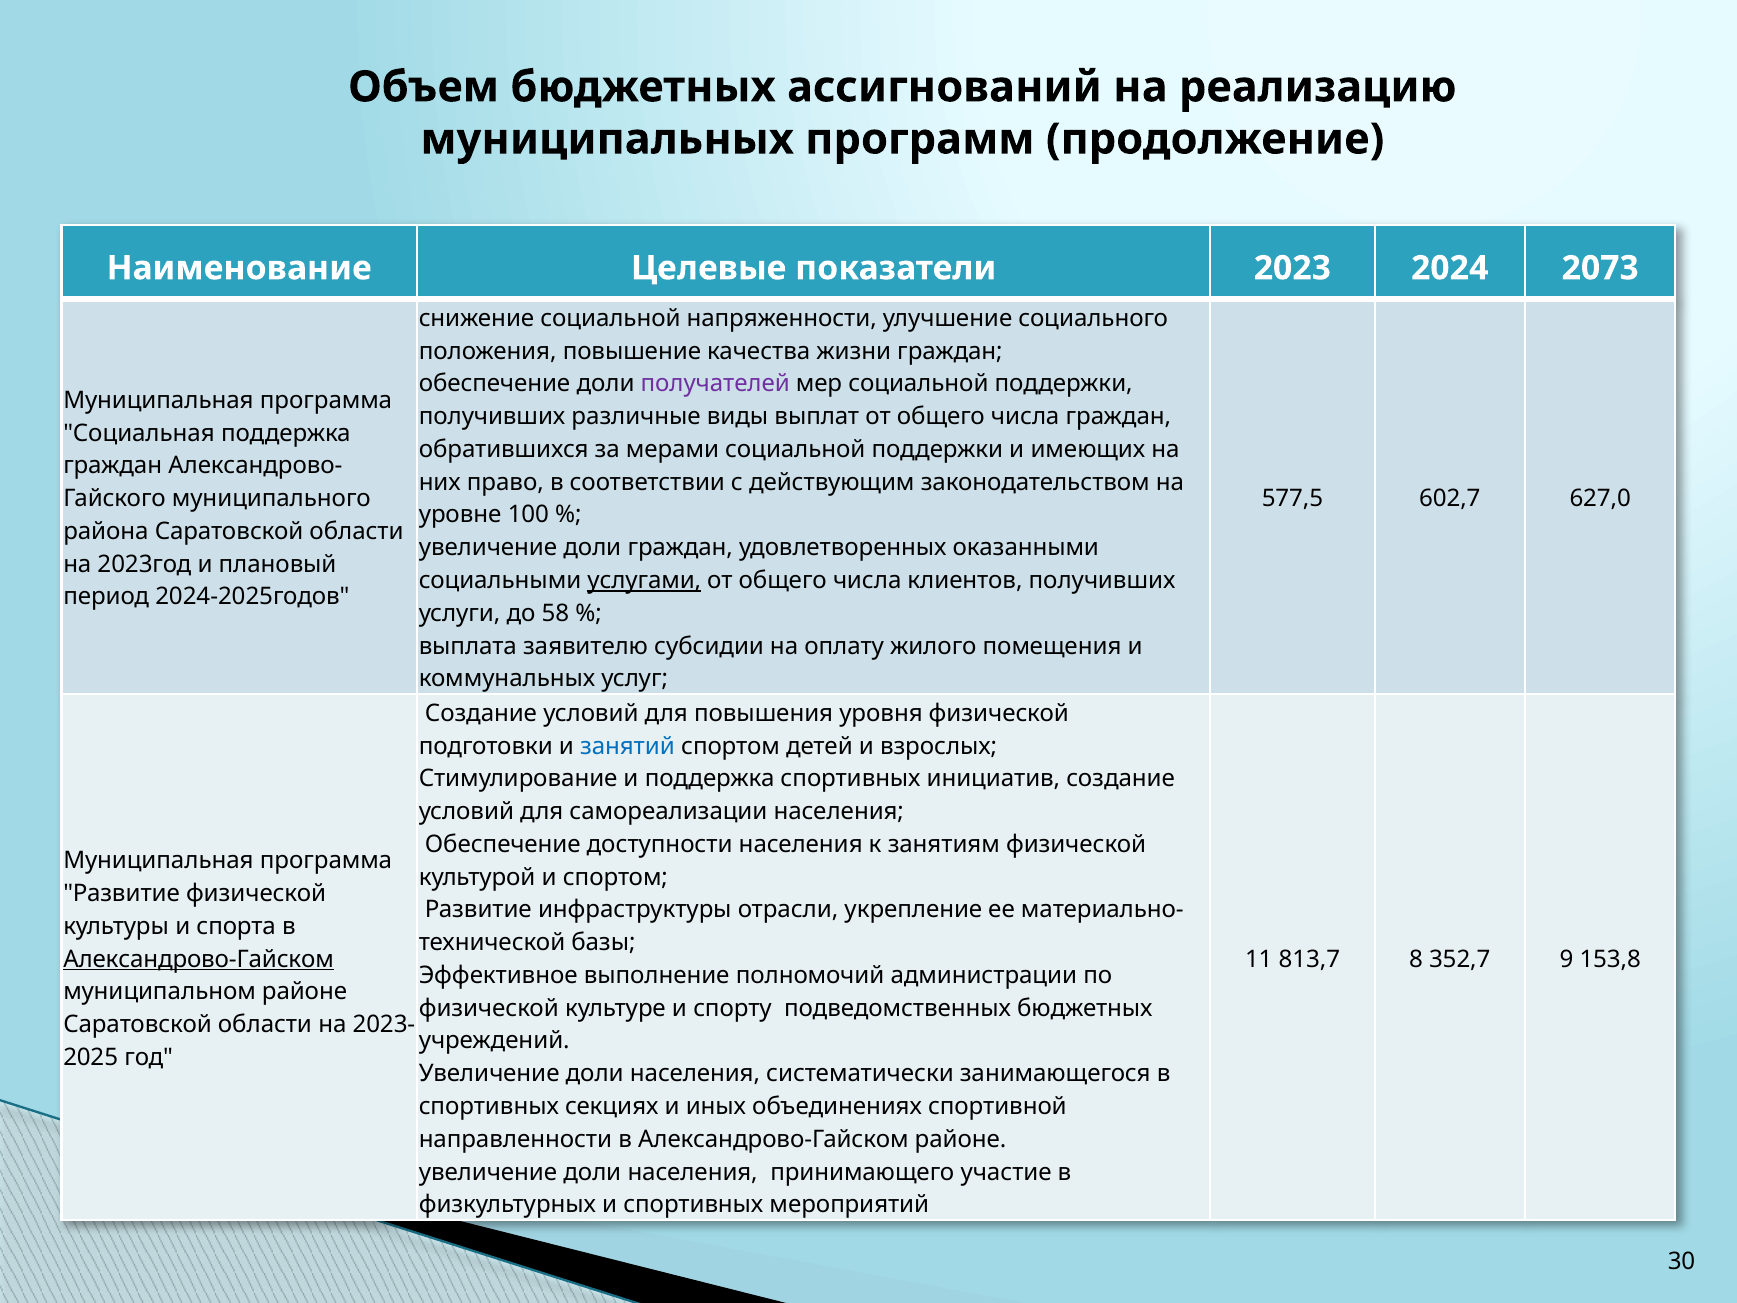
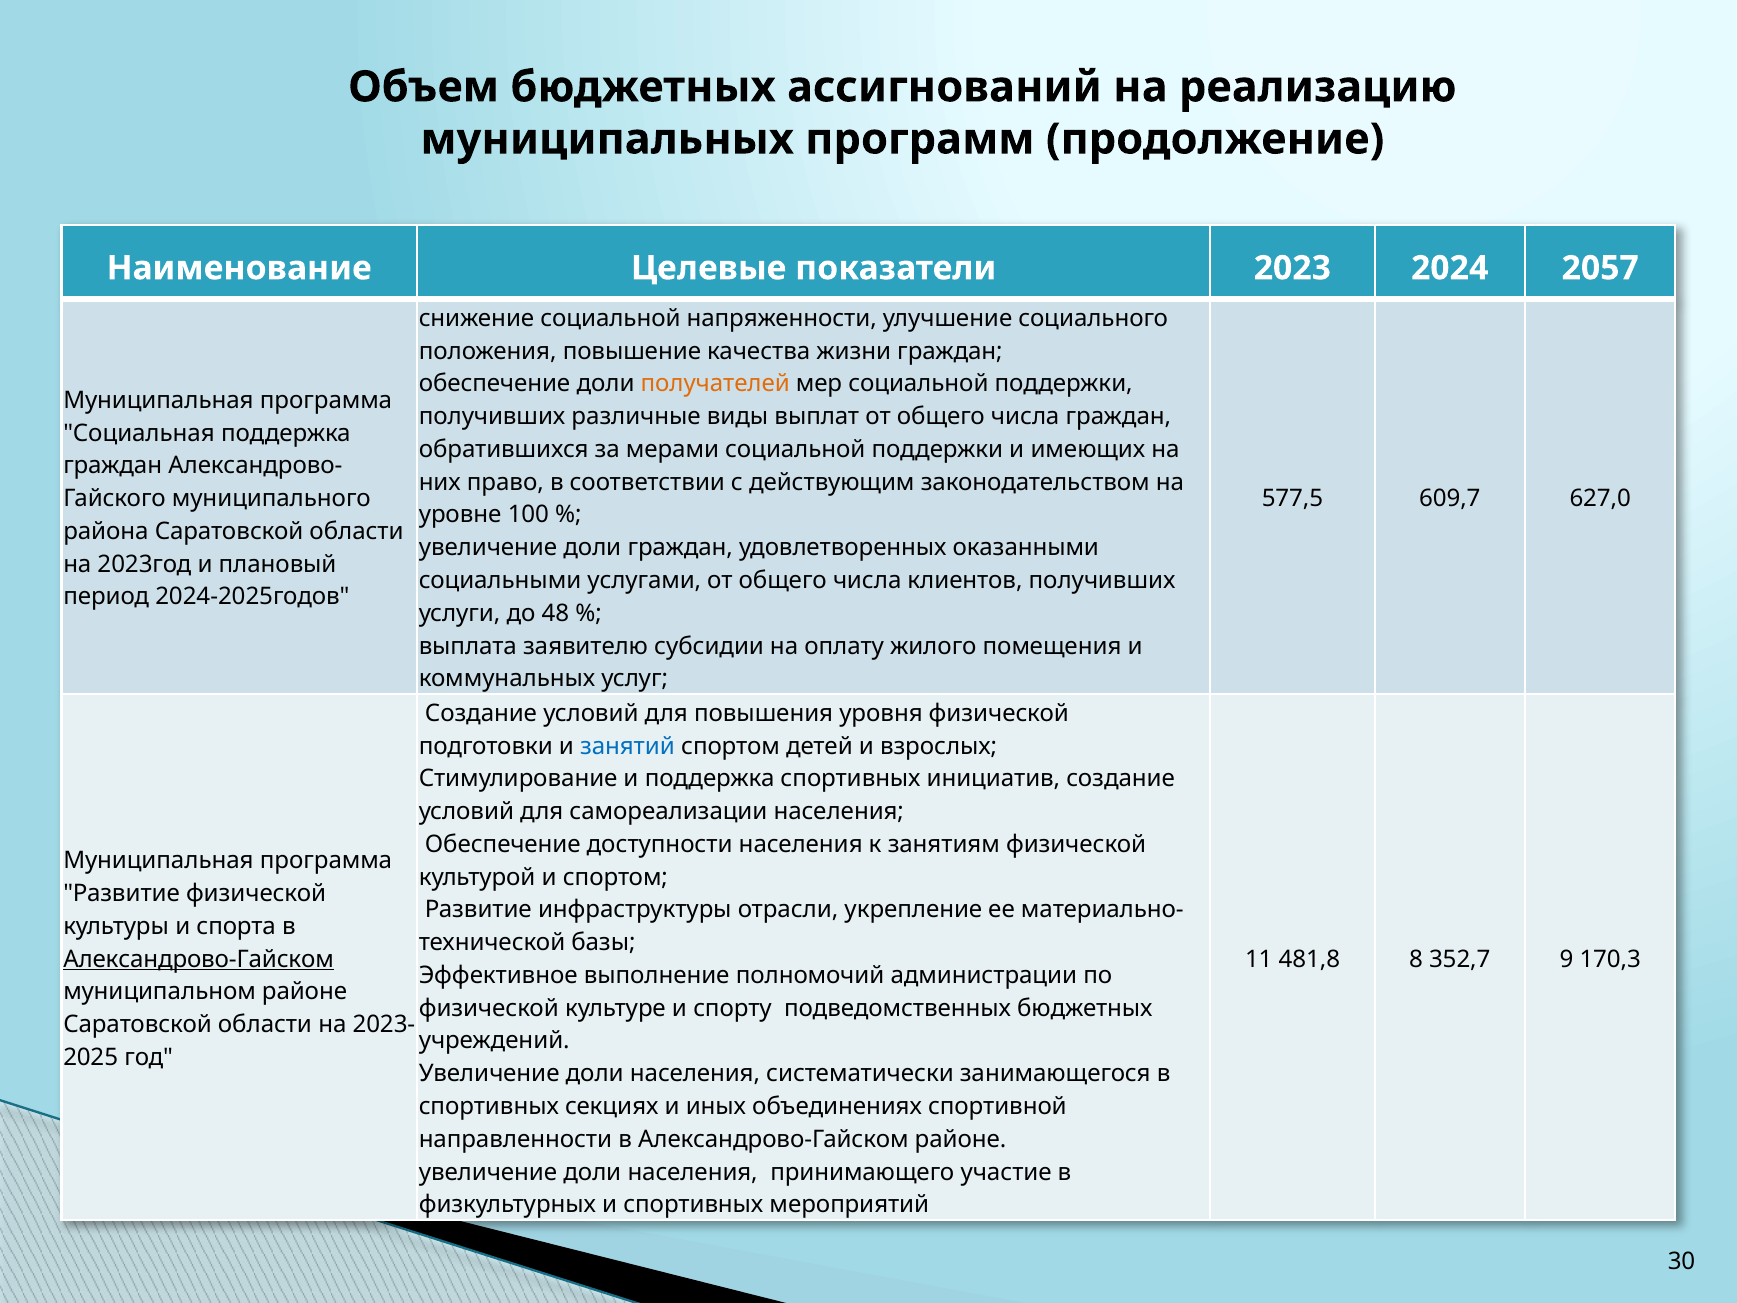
2073: 2073 -> 2057
получателей colour: purple -> orange
602,7: 602,7 -> 609,7
услугами underline: present -> none
58: 58 -> 48
813,7: 813,7 -> 481,8
153,8: 153,8 -> 170,3
